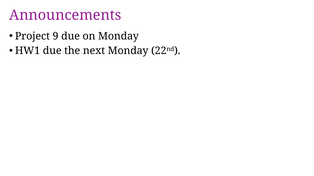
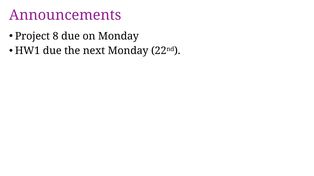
9: 9 -> 8
